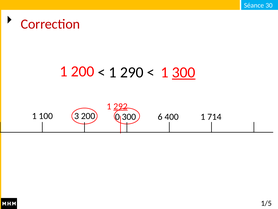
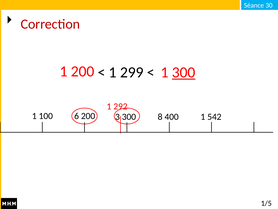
290: 290 -> 299
292 underline: present -> none
3: 3 -> 6
0: 0 -> 3
6: 6 -> 8
714: 714 -> 542
